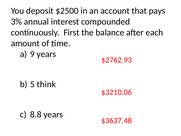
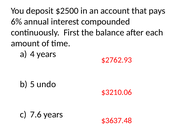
3%: 3% -> 6%
9: 9 -> 4
think: think -> undo
8.8: 8.8 -> 7.6
